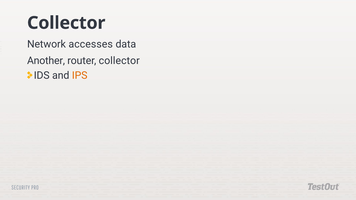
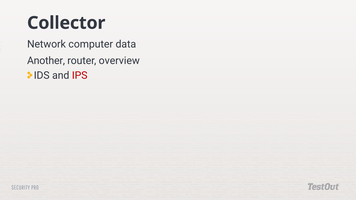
accesses: accesses -> computer
router collector: collector -> overview
IPS colour: orange -> red
